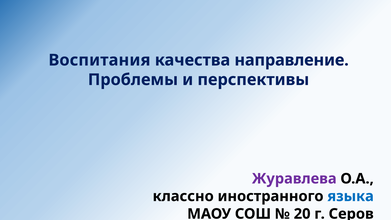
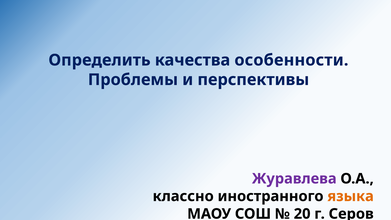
Воспитания: Воспитания -> Определить
направление: направление -> особенности
языка colour: blue -> orange
